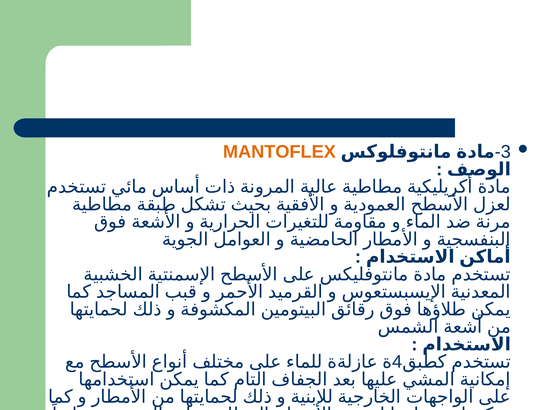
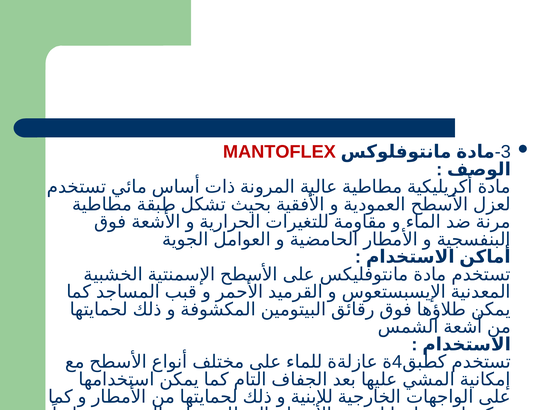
MANTOFLEX colour: orange -> red
